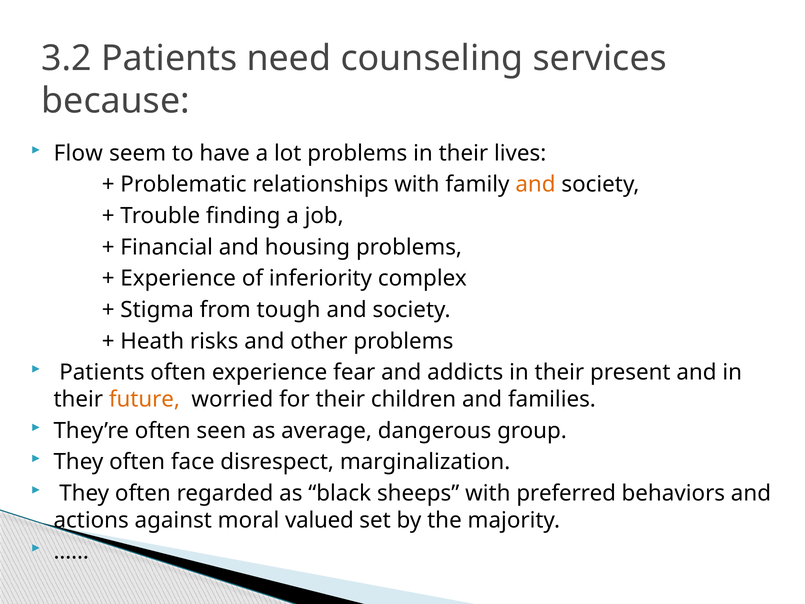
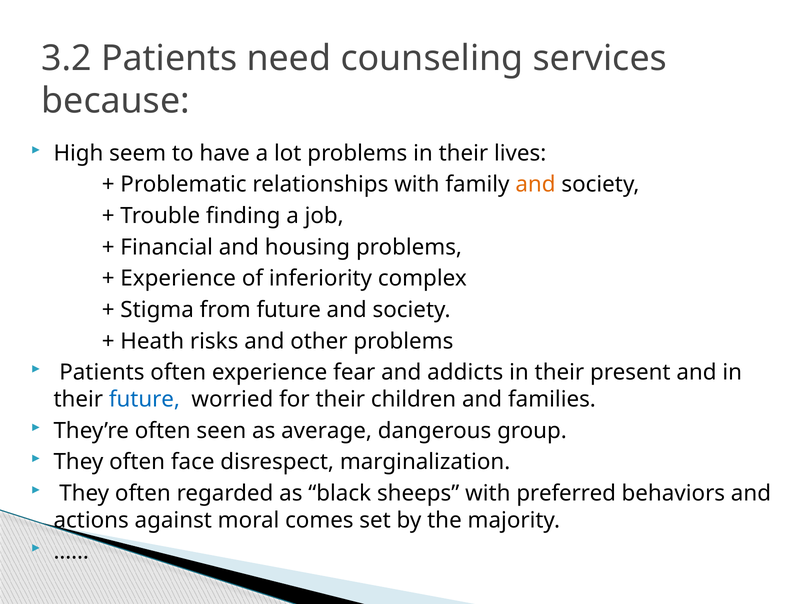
Flow: Flow -> High
from tough: tough -> future
future at (144, 399) colour: orange -> blue
valued: valued -> comes
